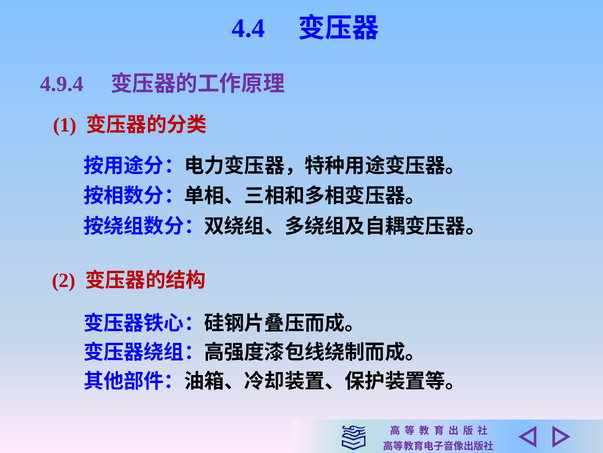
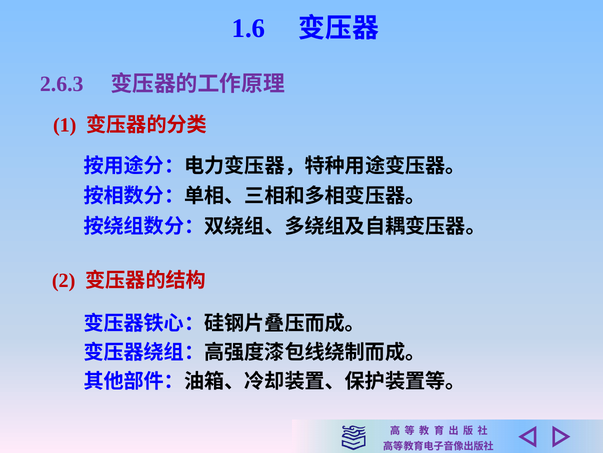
4.4: 4.4 -> 1.6
4.9.4: 4.9.4 -> 2.6.3
